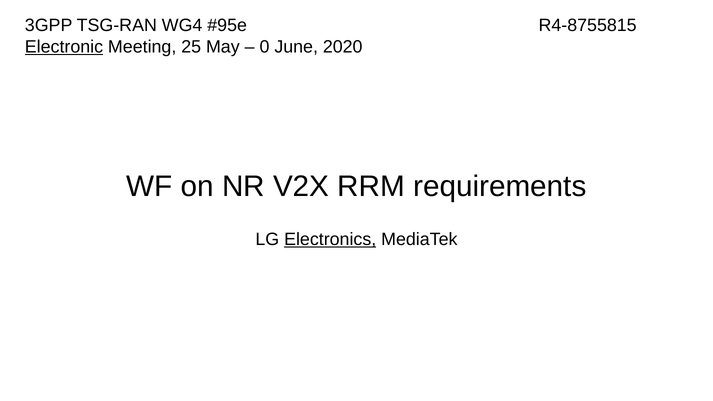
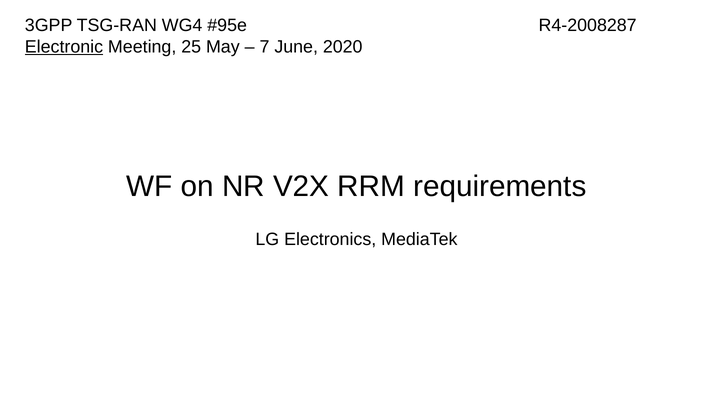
R4-8755815: R4-8755815 -> R4-2008287
0: 0 -> 7
Electronics underline: present -> none
